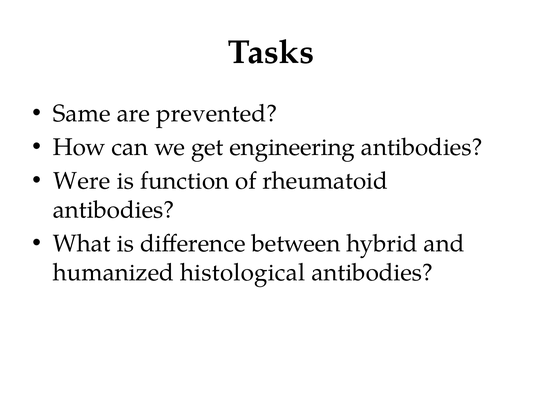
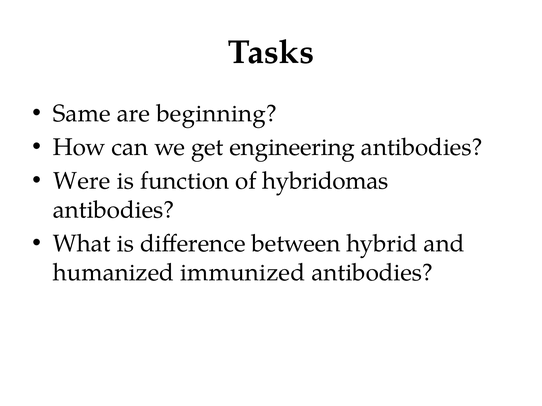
prevented: prevented -> beginning
rheumatoid: rheumatoid -> hybridomas
histological: histological -> immunized
